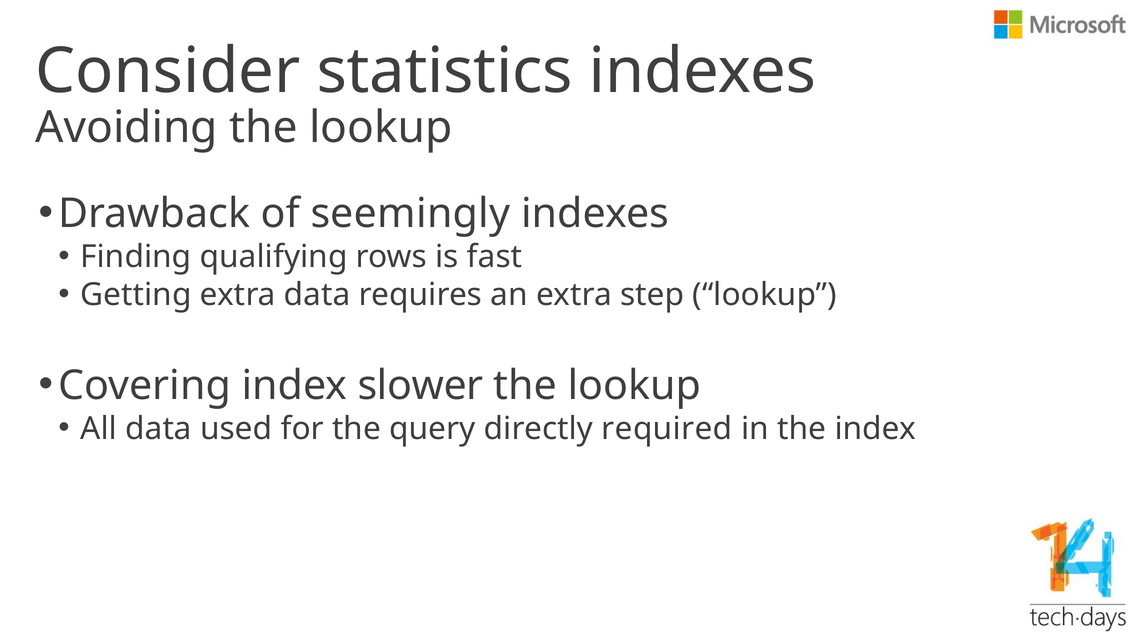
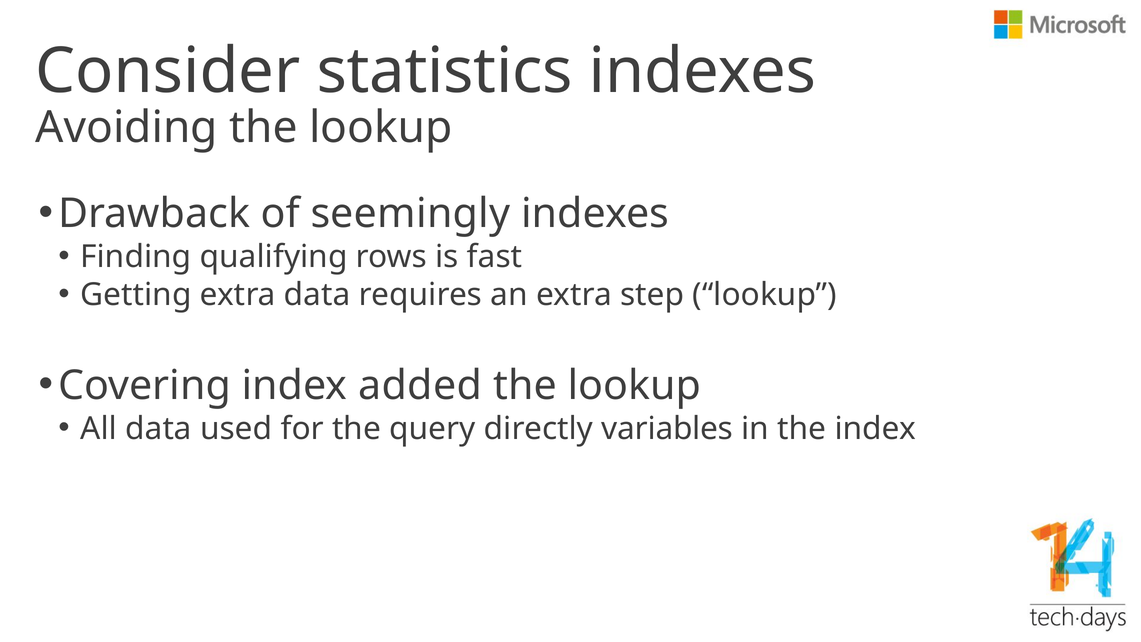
slower: slower -> added
required: required -> variables
